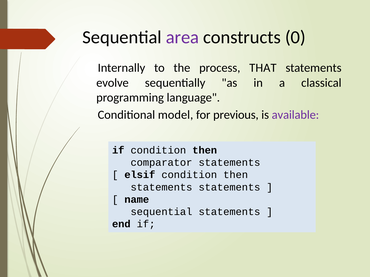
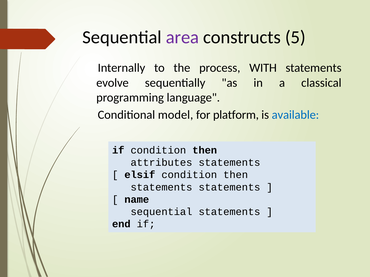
0: 0 -> 5
THAT: THAT -> WITH
previous: previous -> platform
available colour: purple -> blue
comparator: comparator -> attributes
